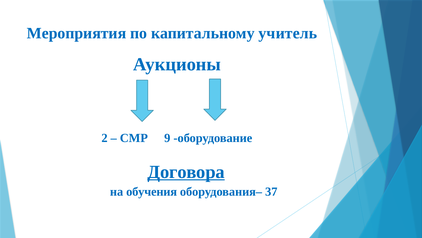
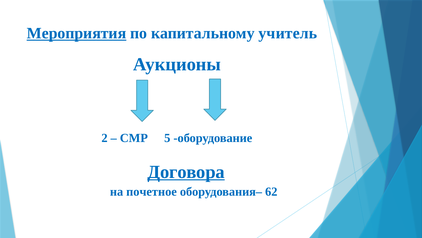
Мероприятия underline: none -> present
9: 9 -> 5
обучения: обучения -> почетное
37: 37 -> 62
